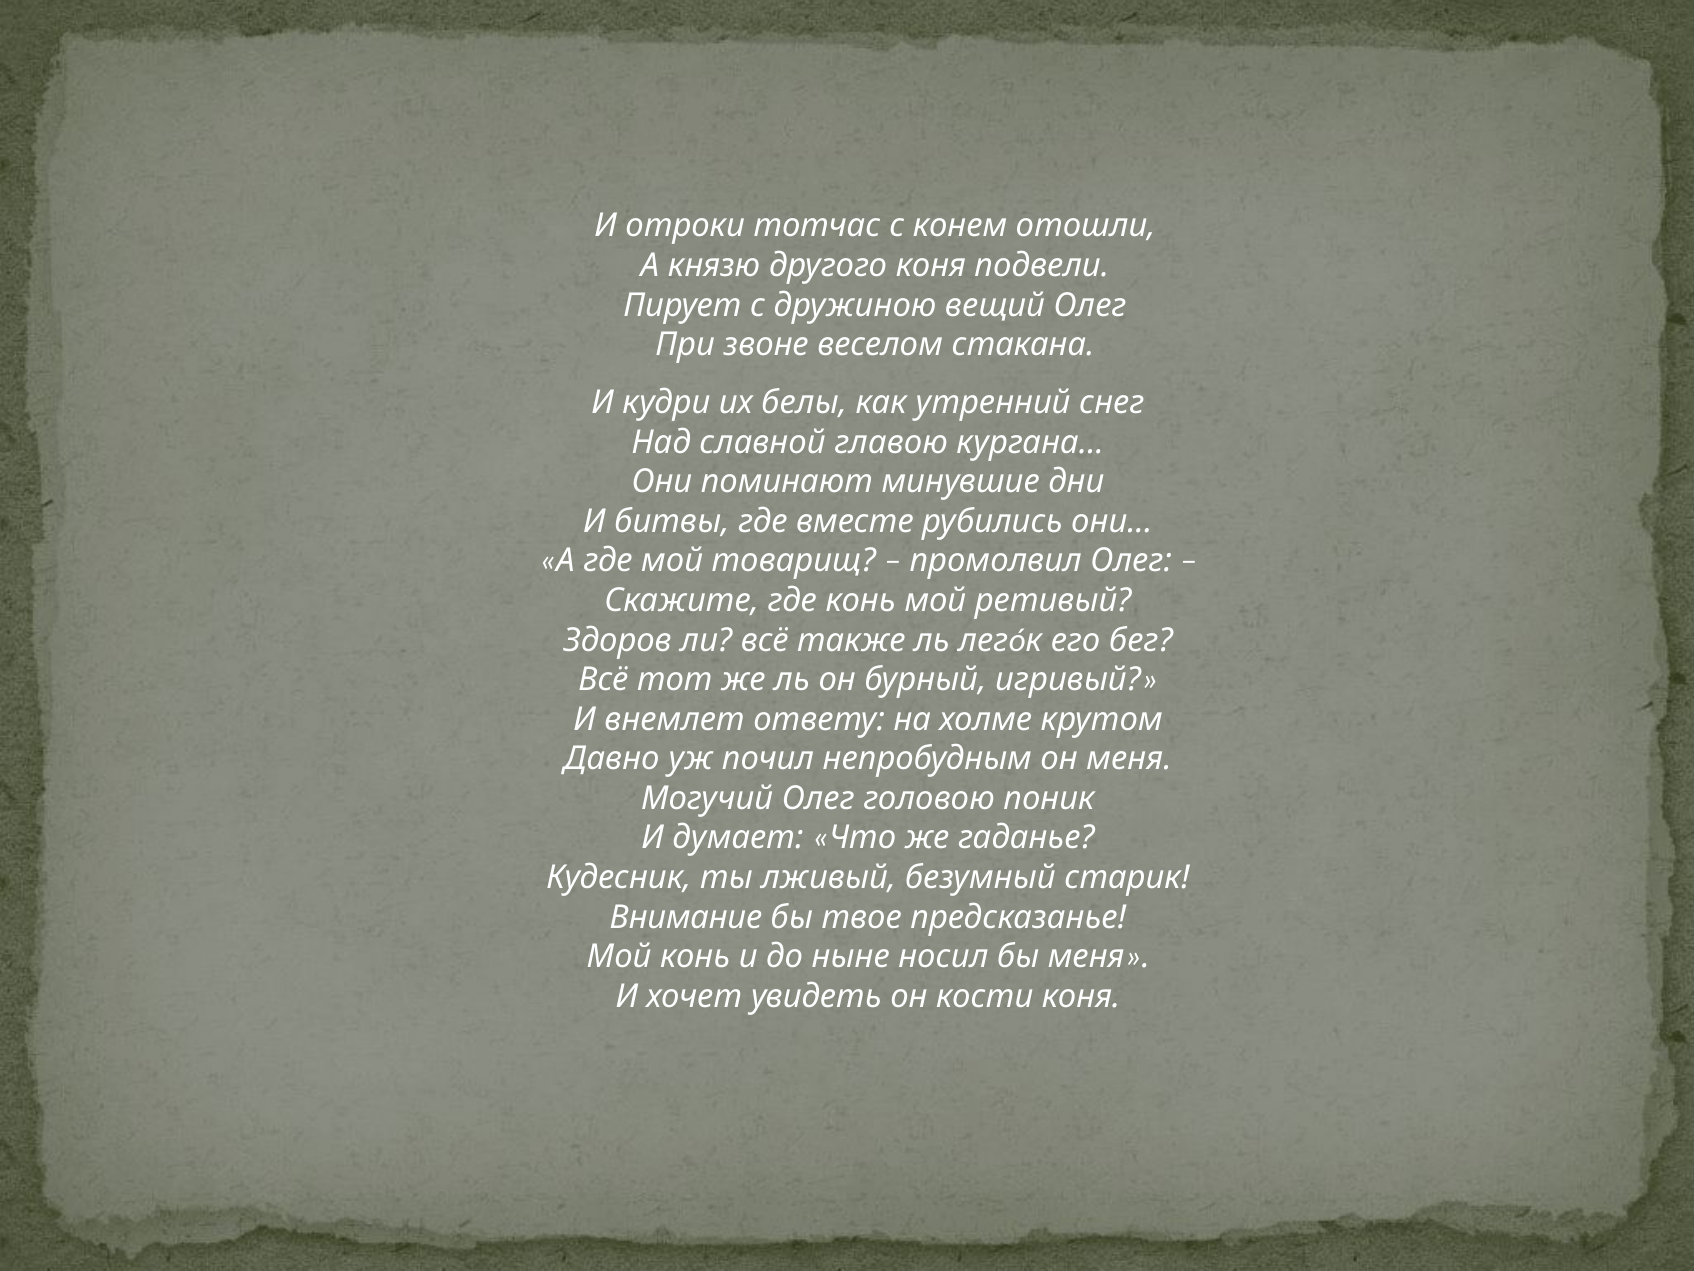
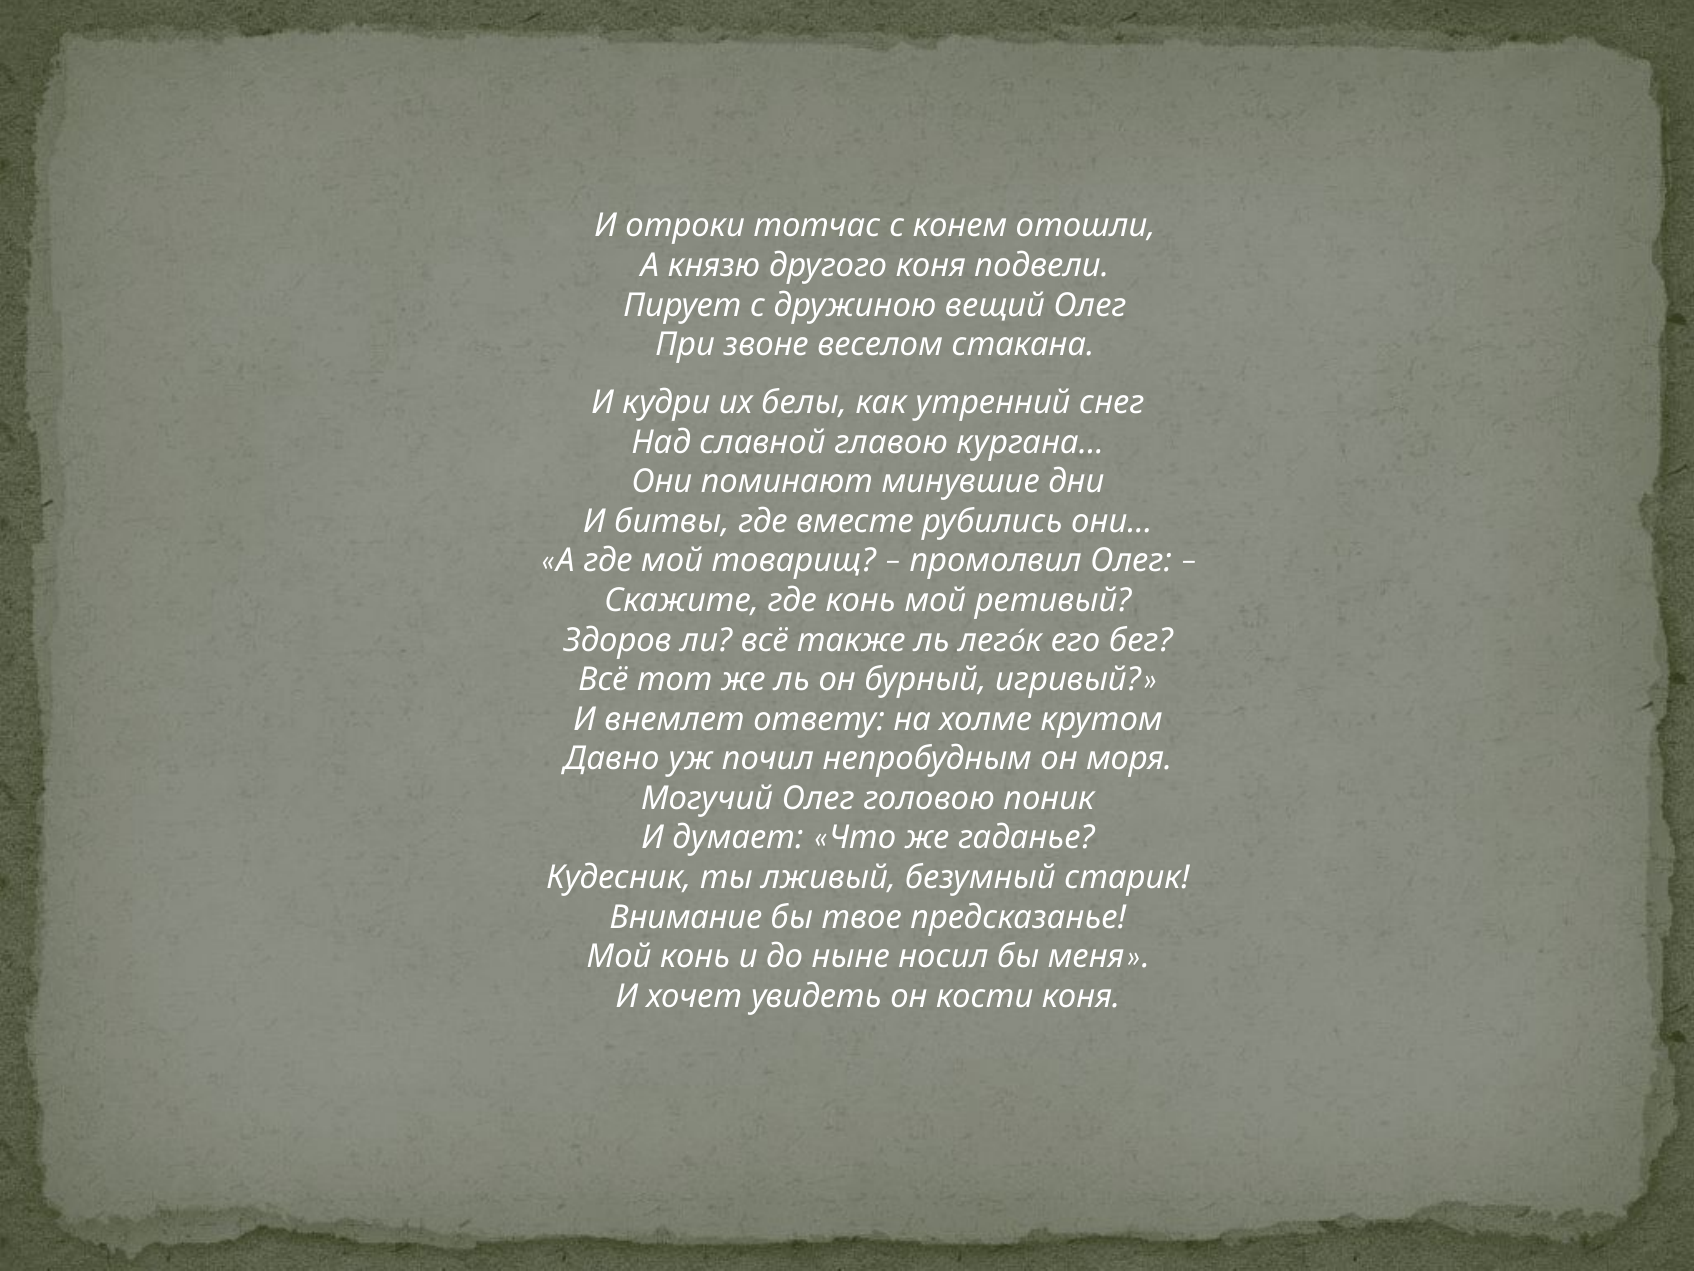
он меня: меня -> моря
